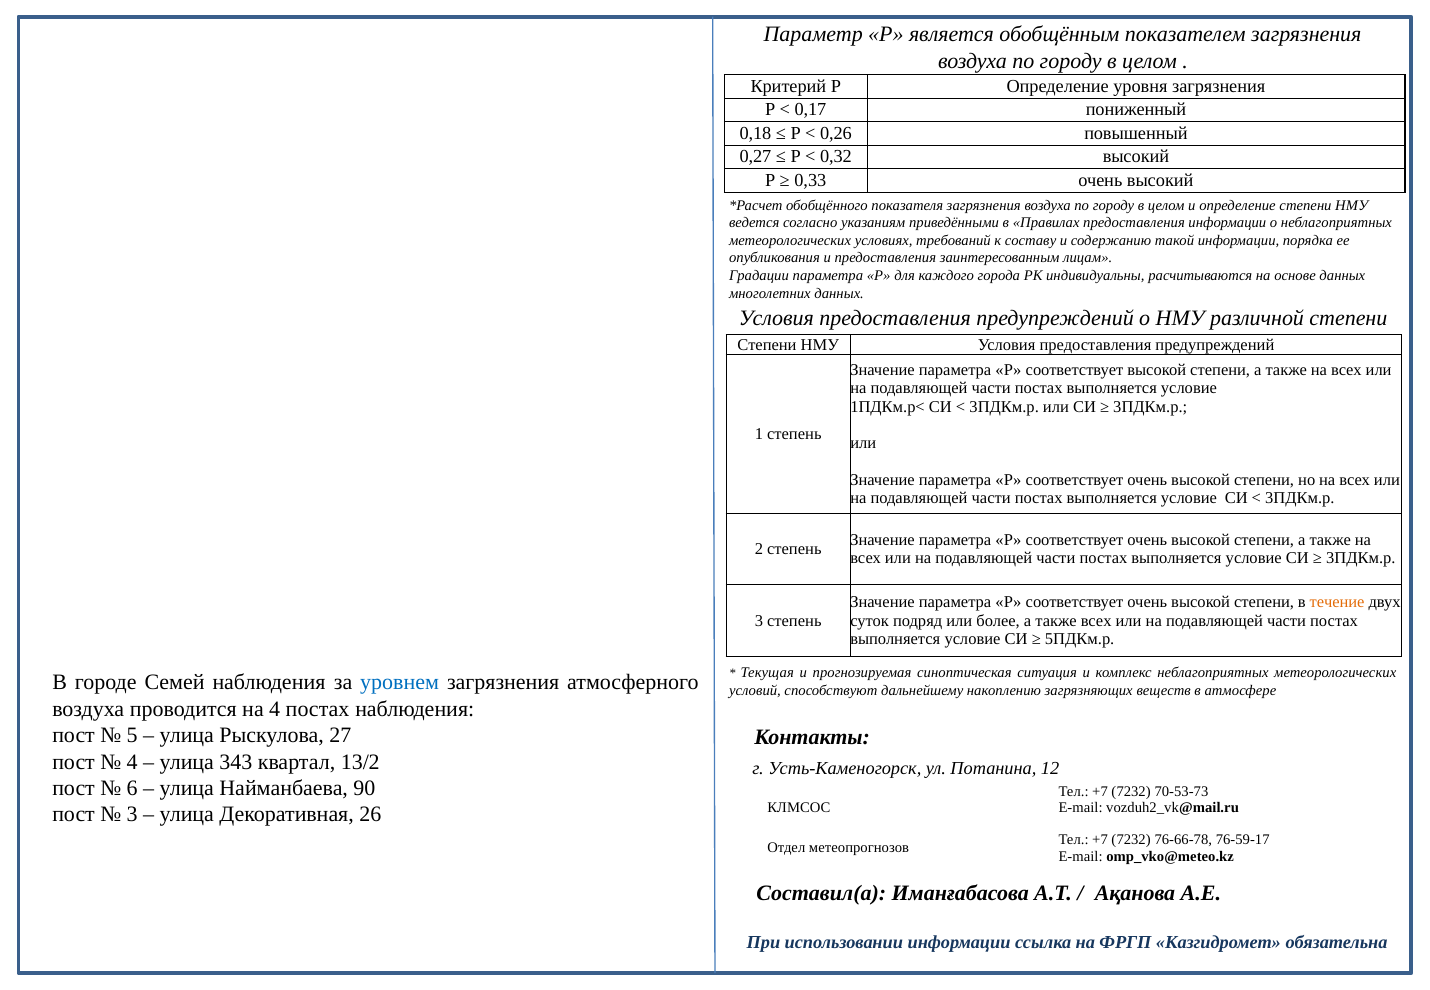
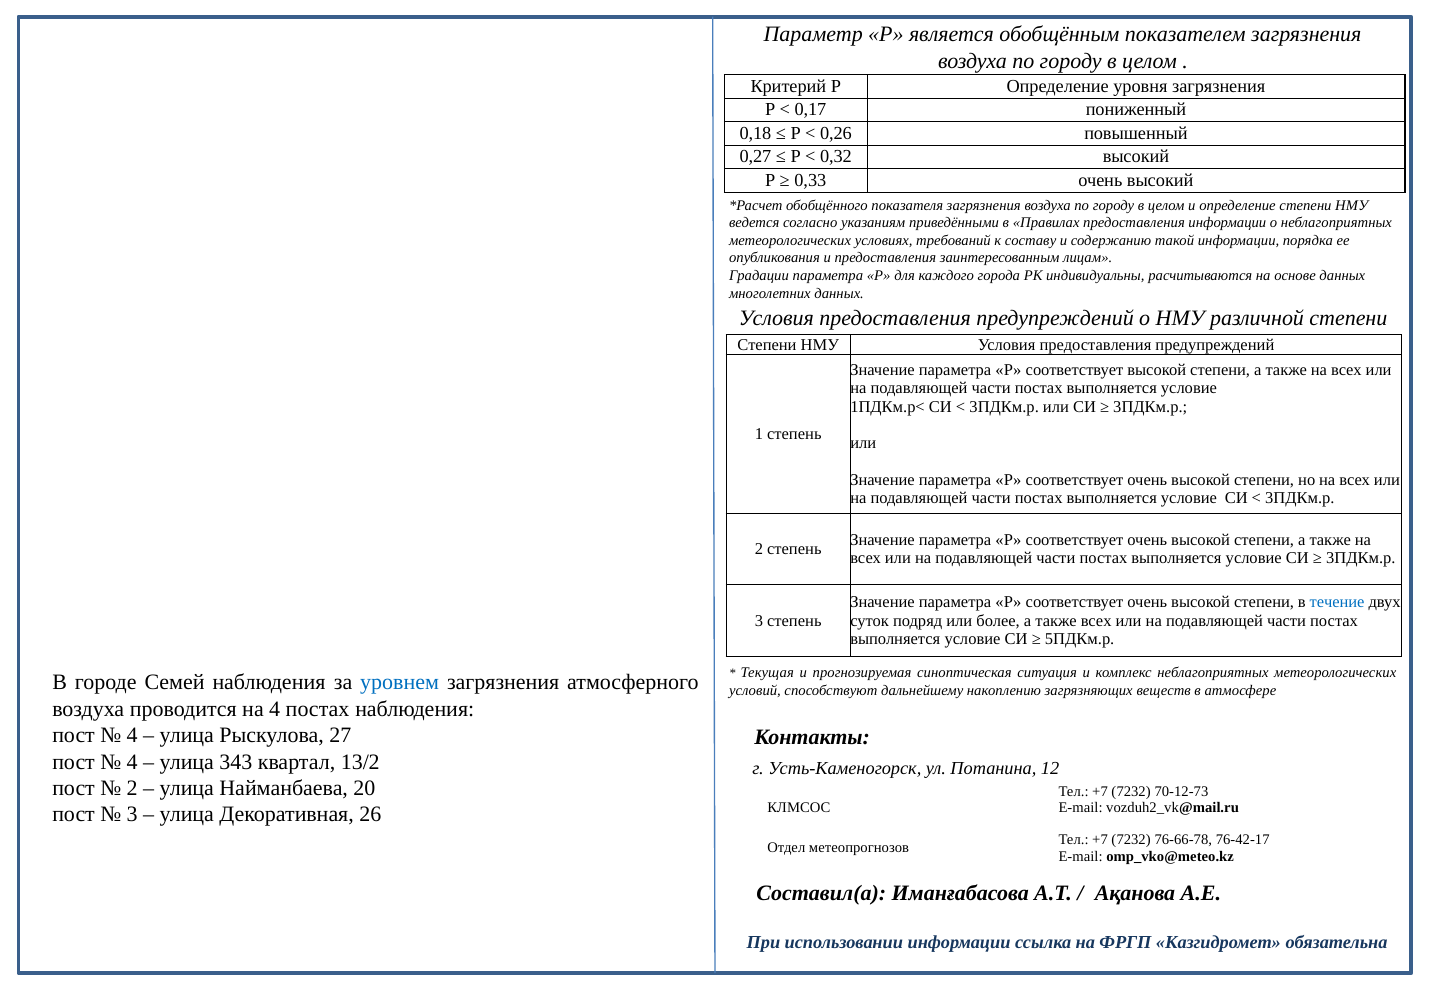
течение colour: orange -> blue
5 at (132, 736): 5 -> 4
6 at (132, 788): 6 -> 2
90: 90 -> 20
70-53-73: 70-53-73 -> 70-12-73
76-59-17: 76-59-17 -> 76-42-17
